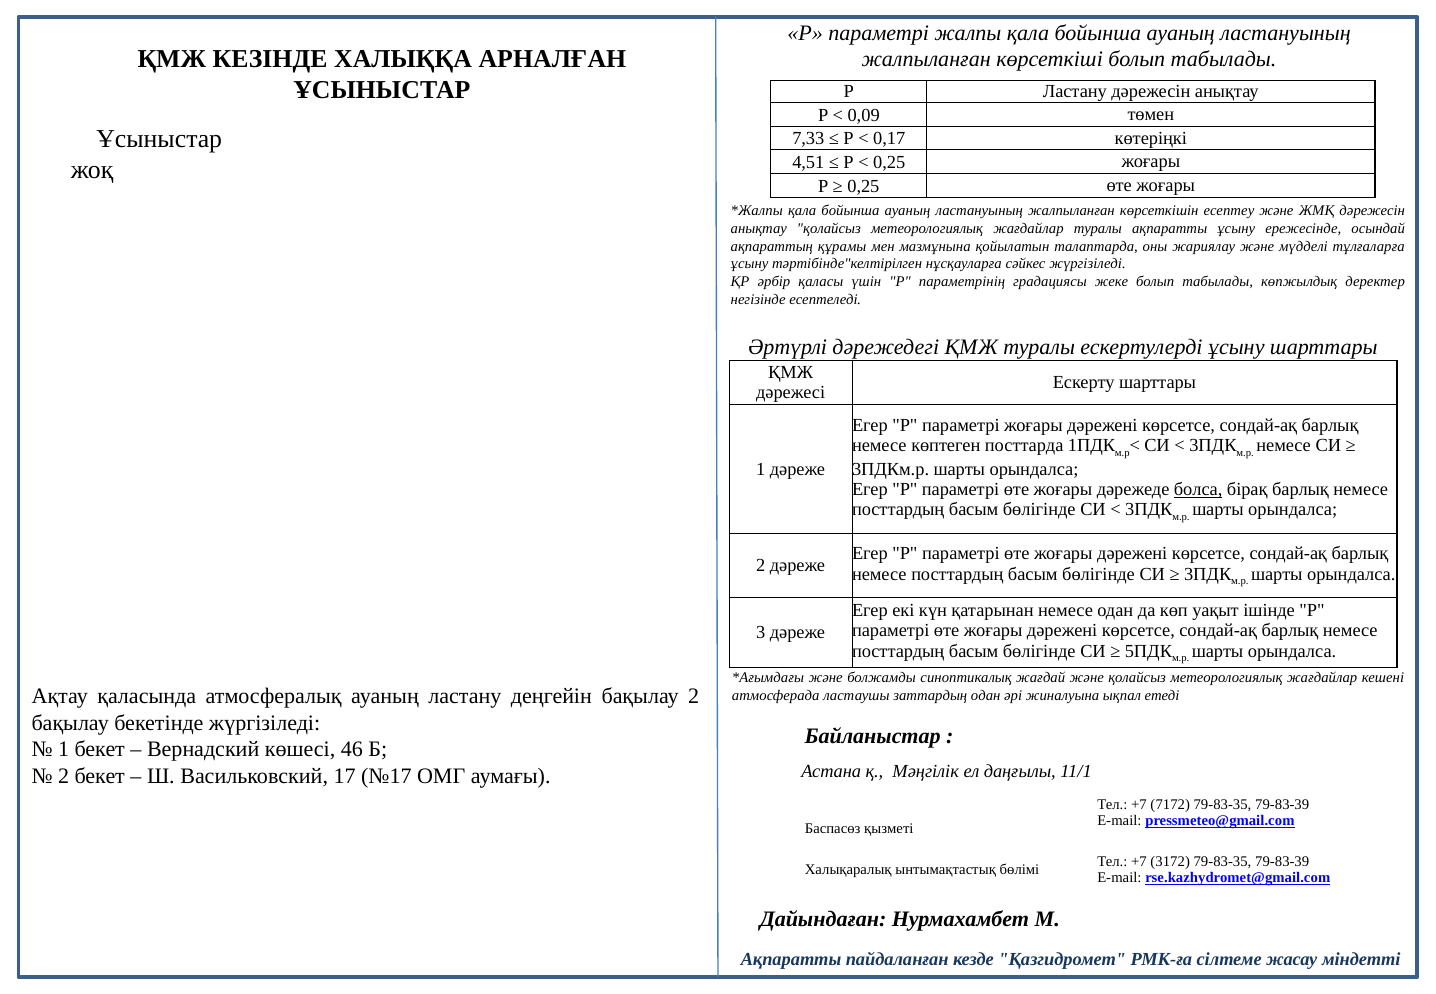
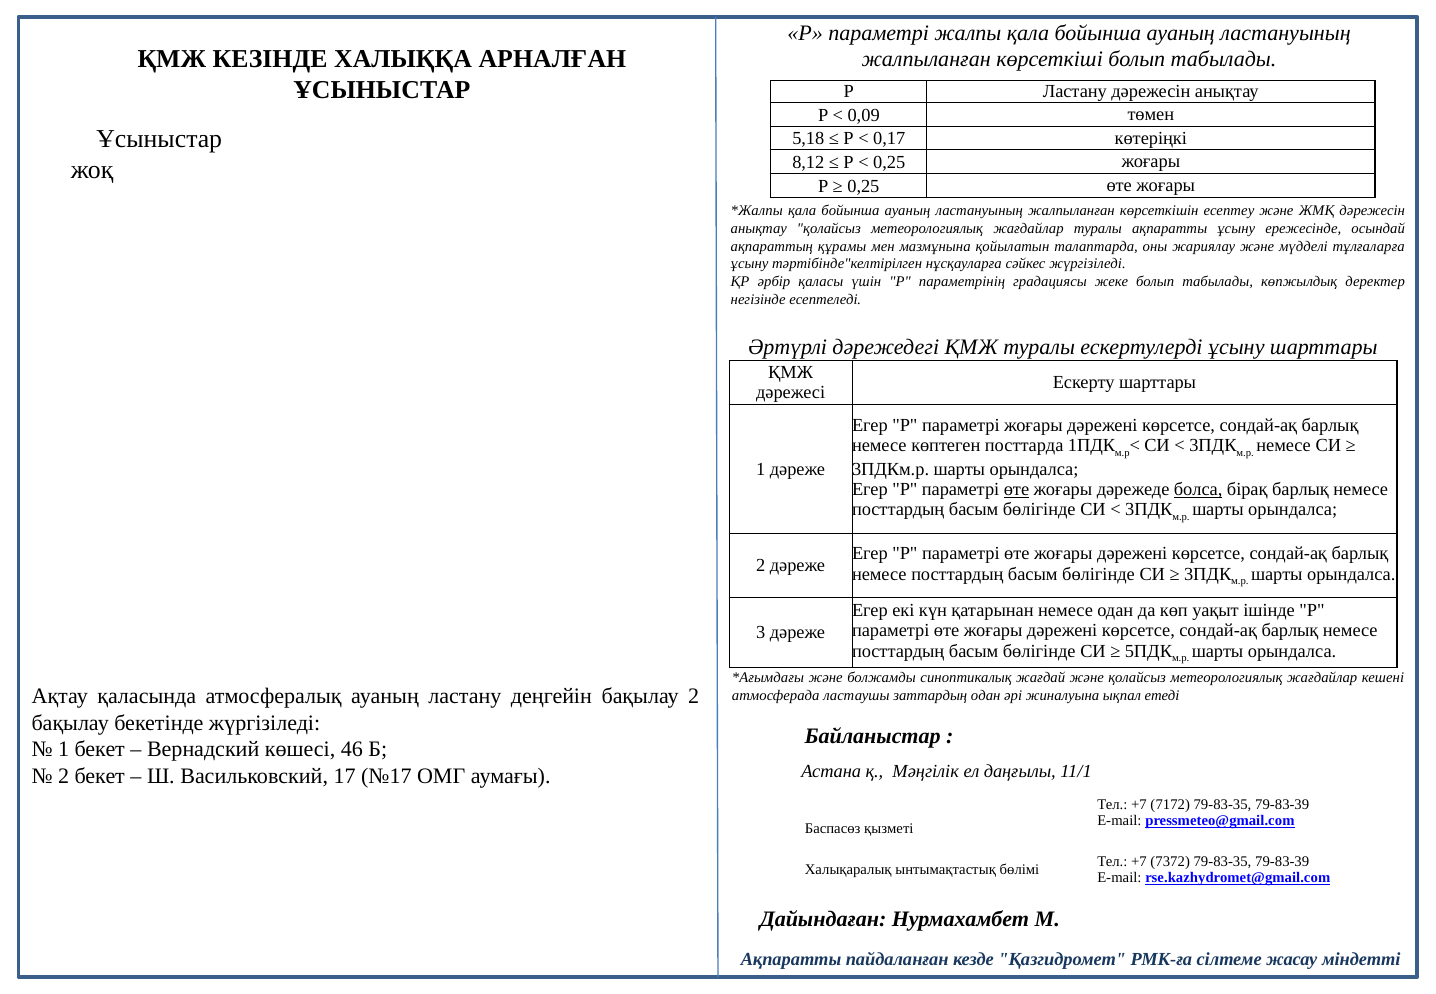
7,33: 7,33 -> 5,18
4,51: 4,51 -> 8,12
өте at (1016, 489) underline: none -> present
3172: 3172 -> 7372
